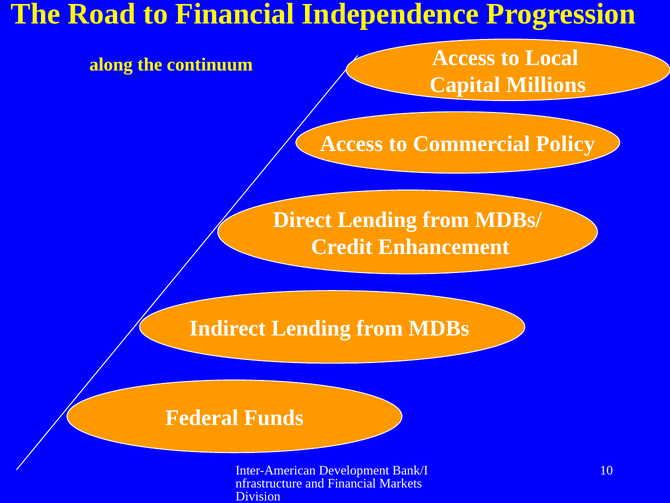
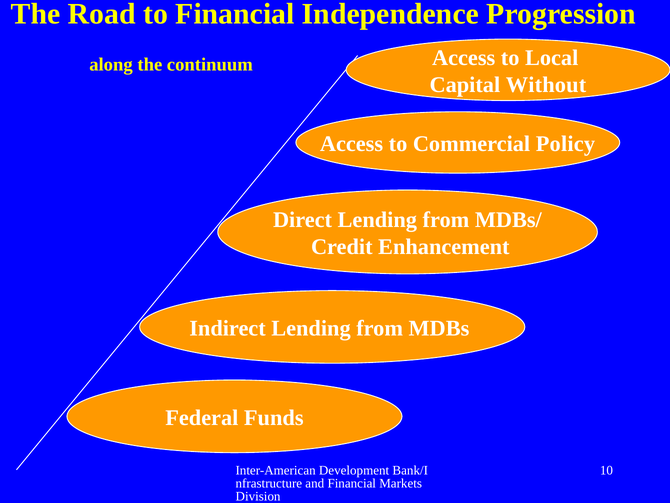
Millions: Millions -> Without
